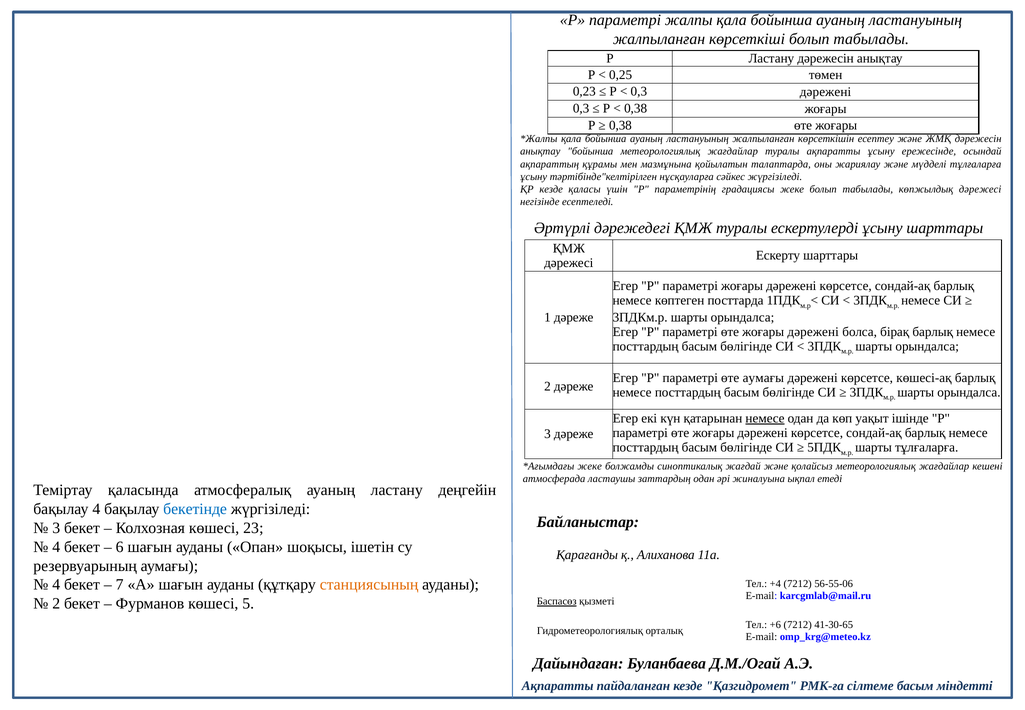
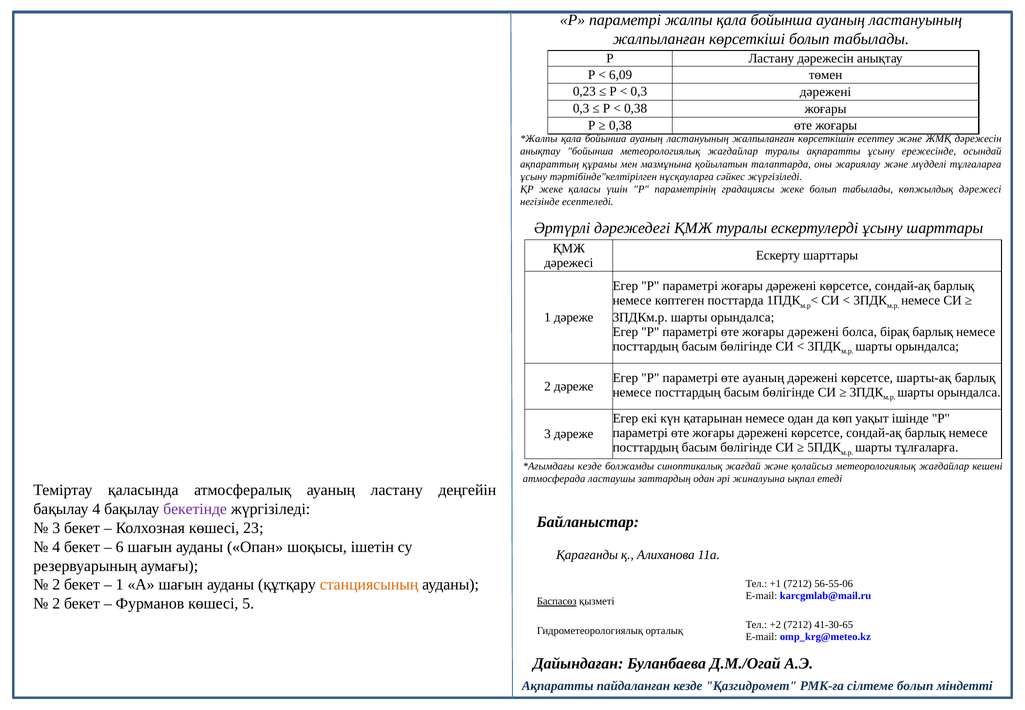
0,25: 0,25 -> 6,09
ҚР кезде: кезде -> жеке
өте аумағы: аумағы -> ауаның
көшесі-ақ: көшесі-ақ -> шарты-ақ
немесе at (765, 418) underline: present -> none
жеке at (590, 466): жеке -> кезде
бекетінде colour: blue -> purple
4 at (56, 584): 4 -> 2
7 at (120, 584): 7 -> 1
+4: +4 -> +1
+6: +6 -> +2
сілтеме басым: басым -> болып
